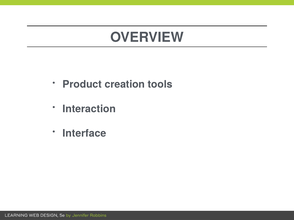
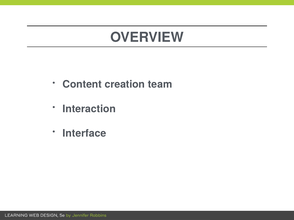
Product: Product -> Content
tools: tools -> team
